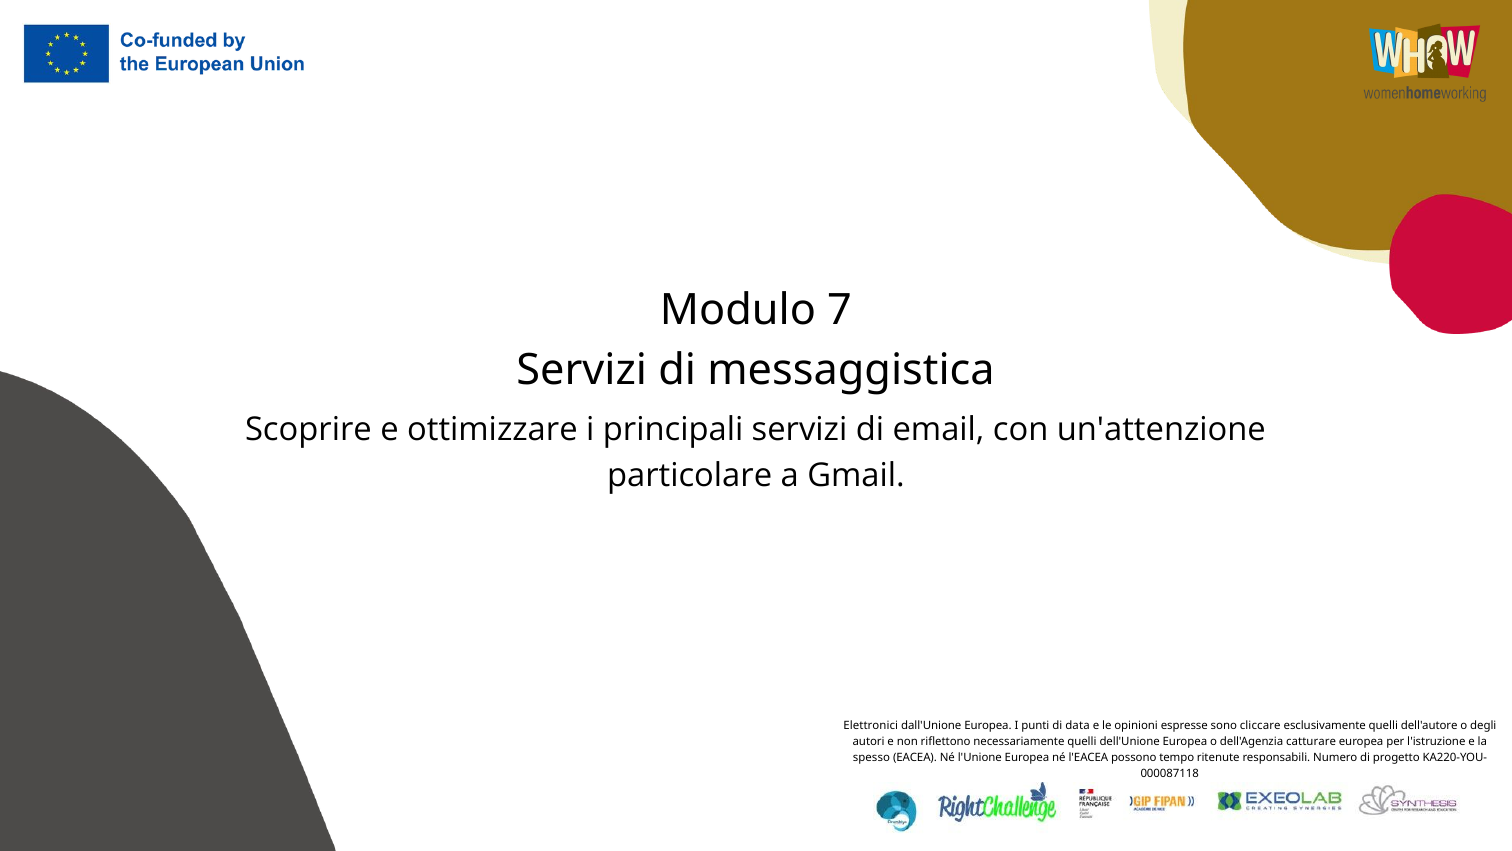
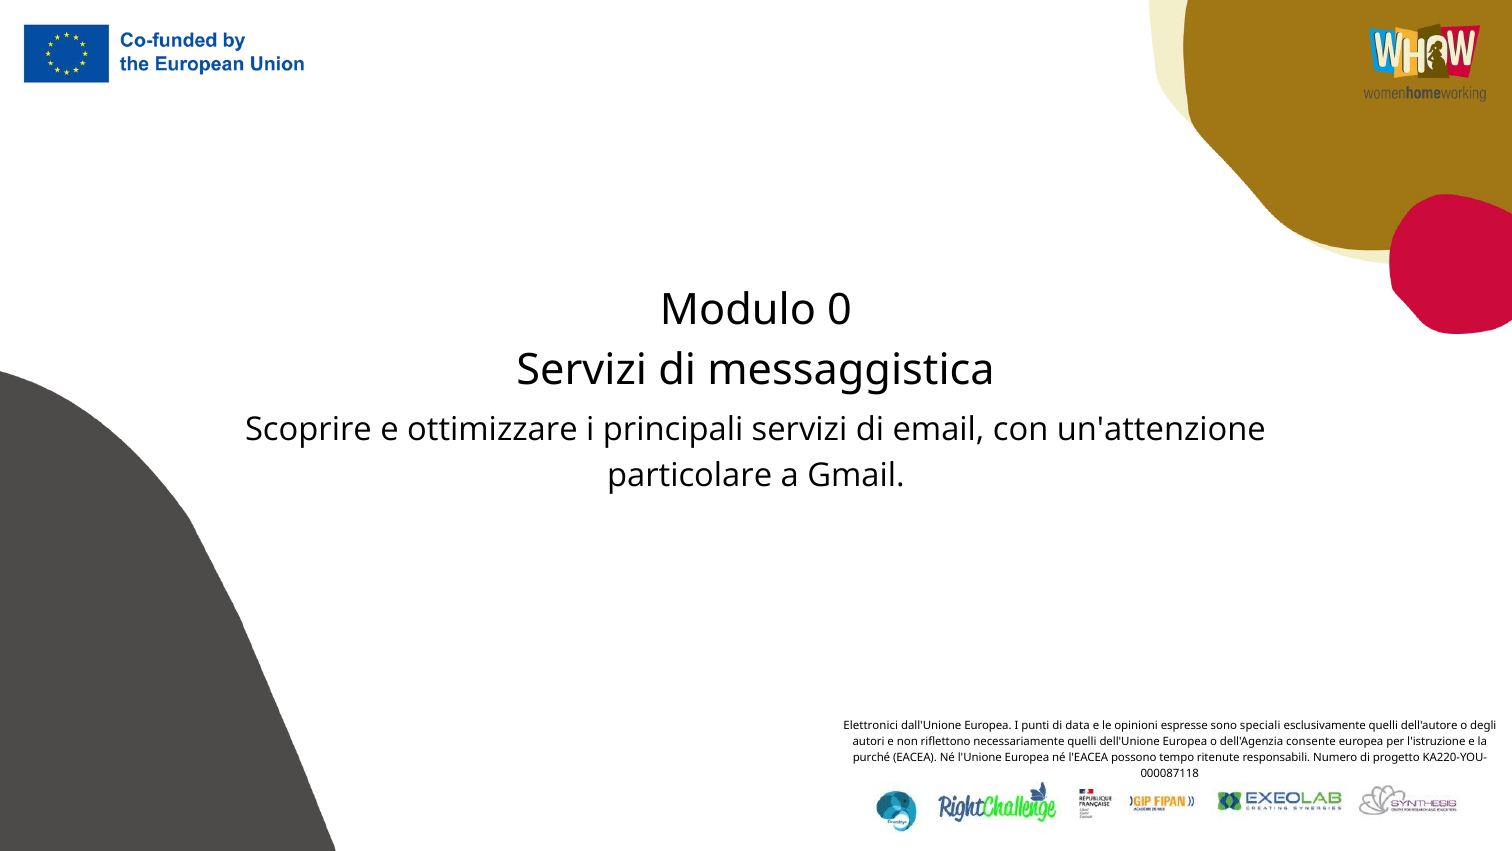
7: 7 -> 0
cliccare: cliccare -> speciali
catturare: catturare -> consente
spesso: spesso -> purché
